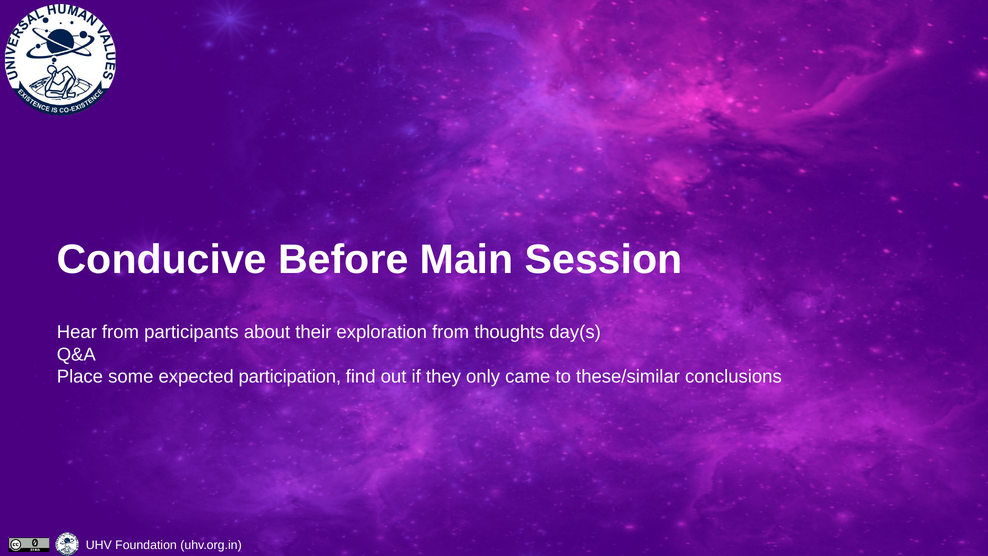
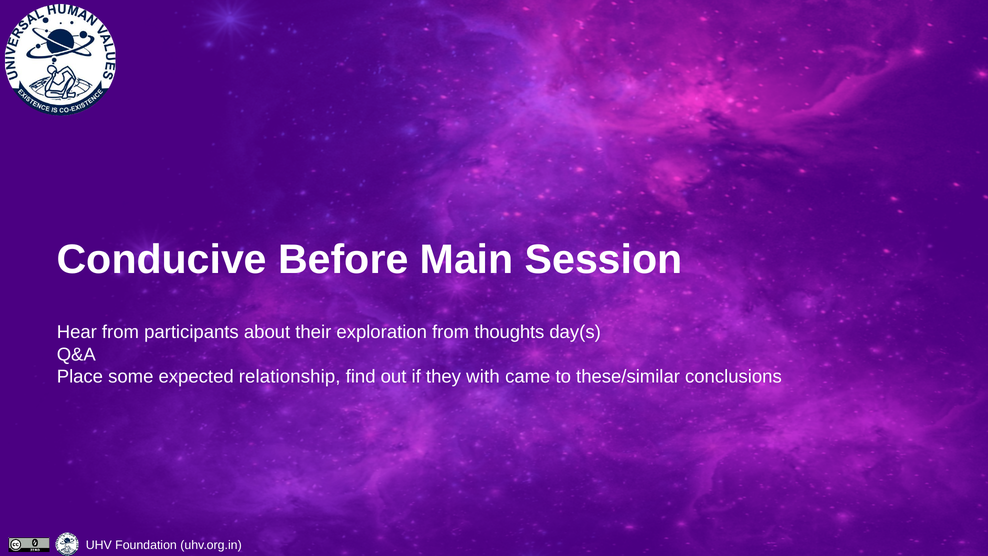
participation: participation -> relationship
only: only -> with
